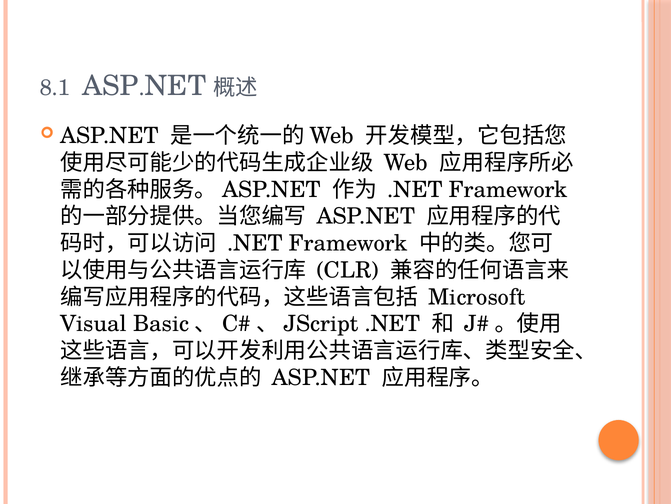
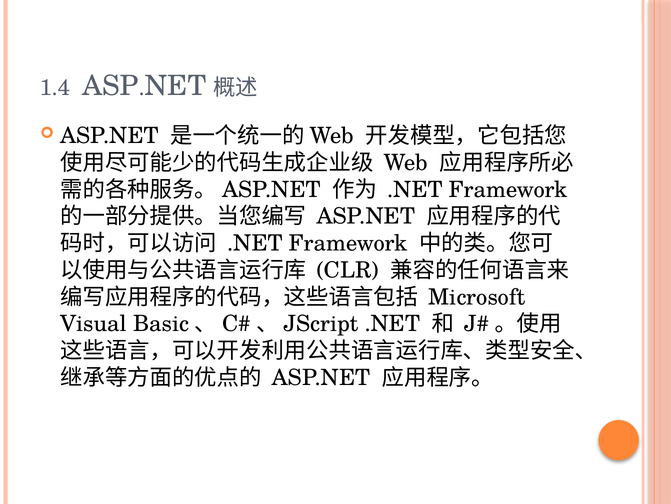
8.1: 8.1 -> 1.4
